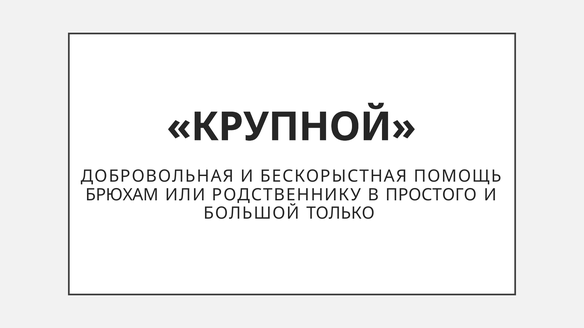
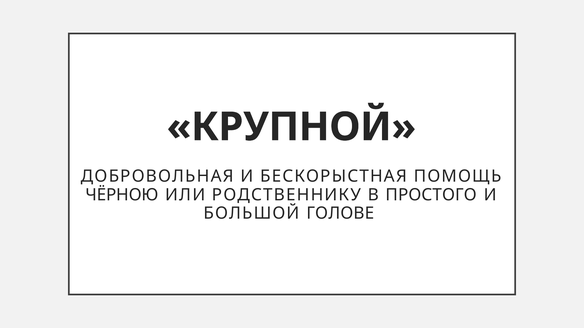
БРЮХАМ: БРЮХАМ -> ЧЁРНОЮ
ТОЛЬКО: ТОЛЬКО -> ГОЛОВЕ
